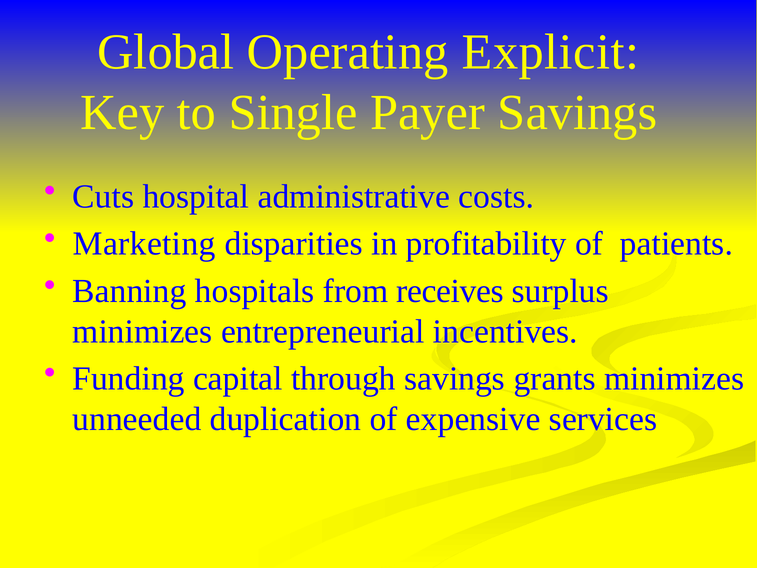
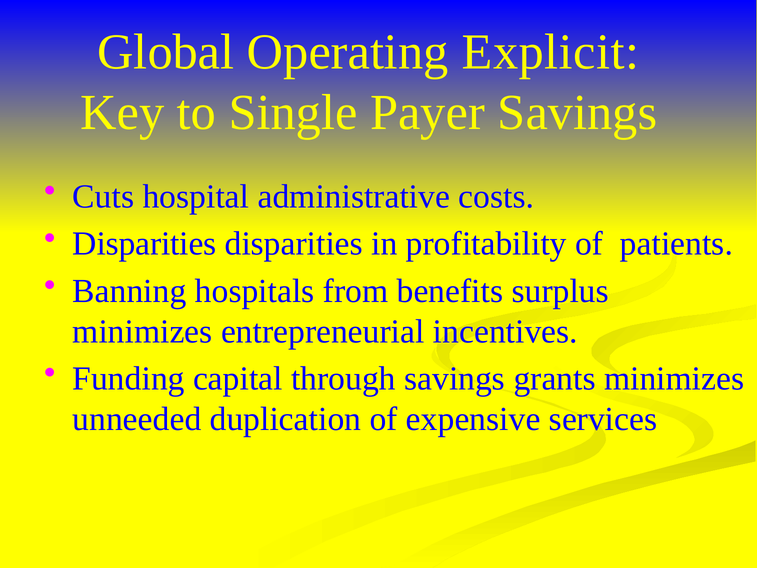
Marketing at (144, 244): Marketing -> Disparities
receives: receives -> benefits
